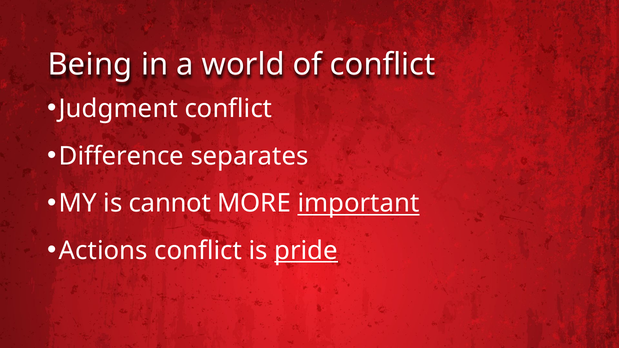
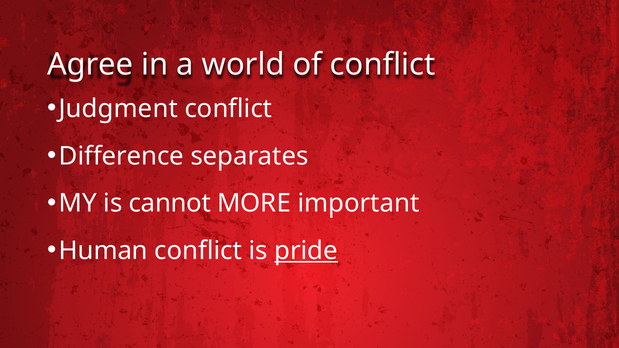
Being: Being -> Agree
important underline: present -> none
Actions: Actions -> Human
